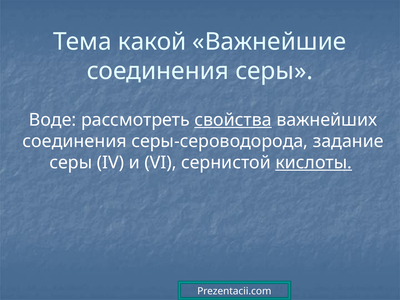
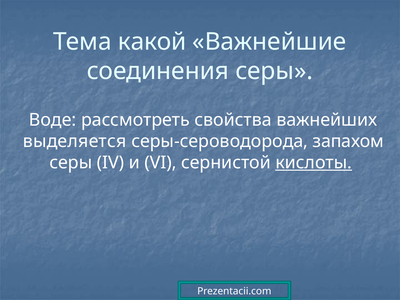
свойства underline: present -> none
соединения at (75, 141): соединения -> выделяется
задание: задание -> запахом
